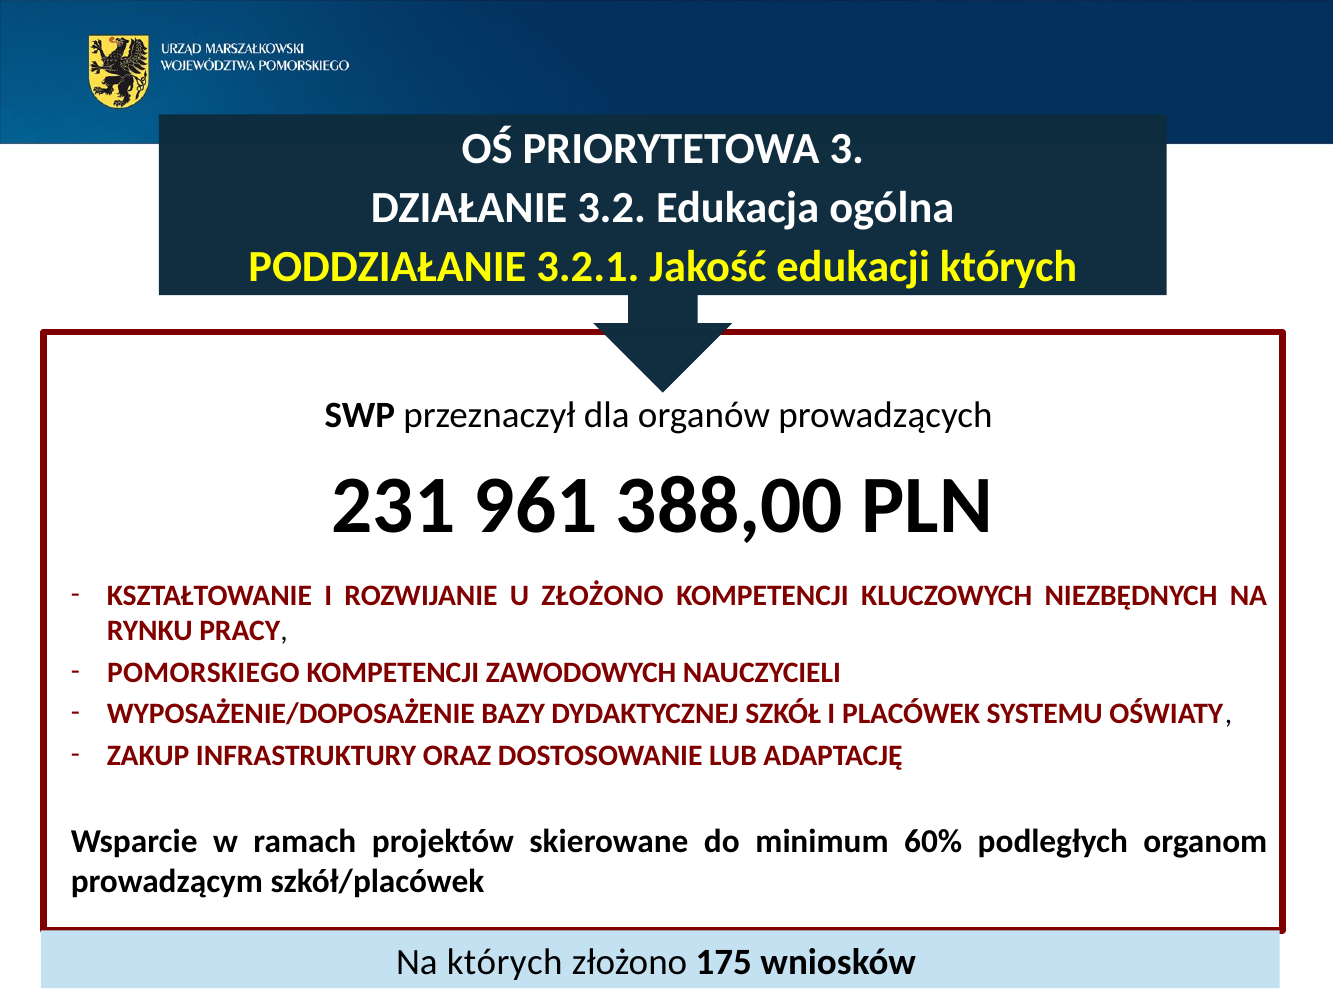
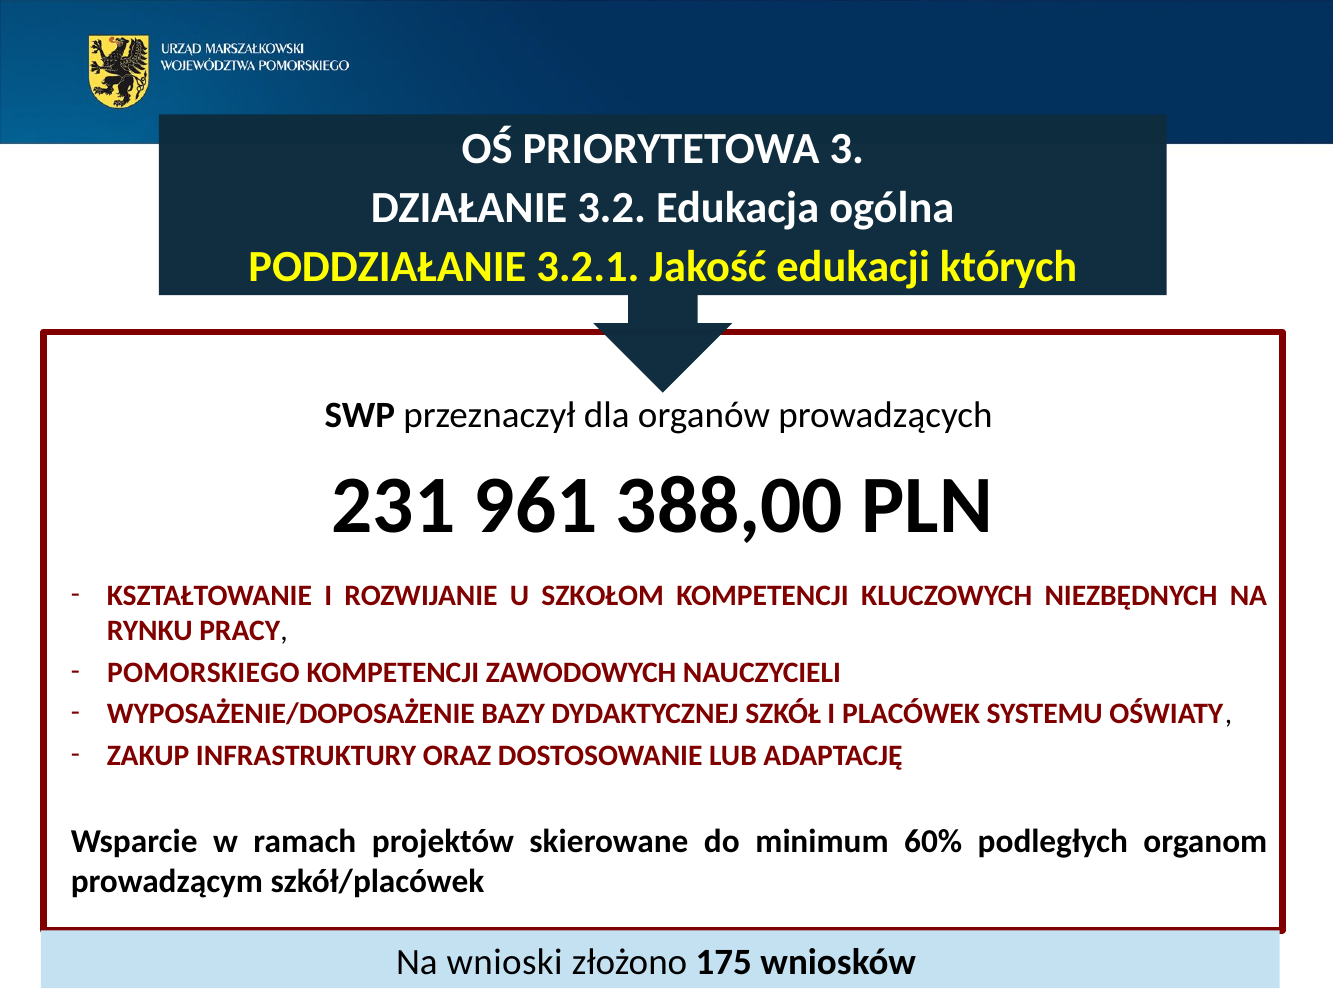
U ZŁOŻONO: ZŁOŻONO -> SZKOŁOM
Na których: których -> wnioski
